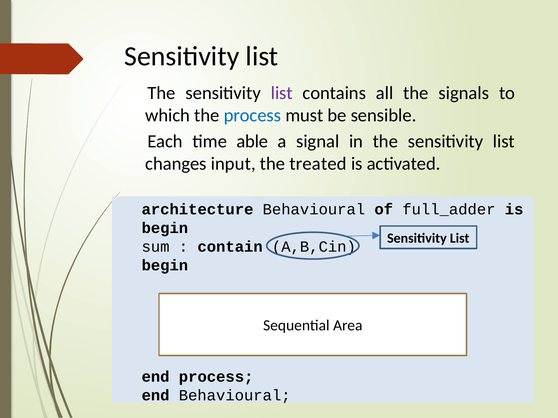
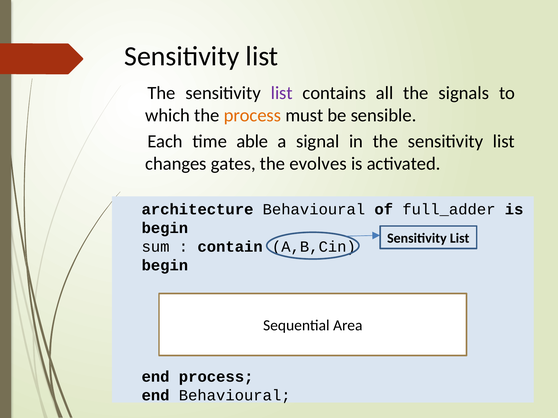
process at (252, 116) colour: blue -> orange
input: input -> gates
treated: treated -> evolves
